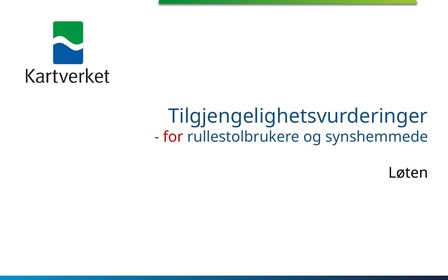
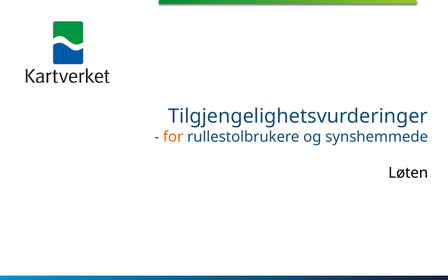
for colour: red -> orange
